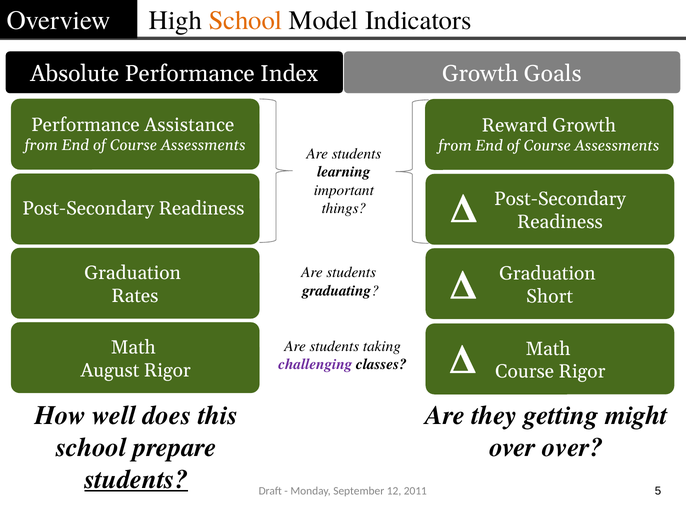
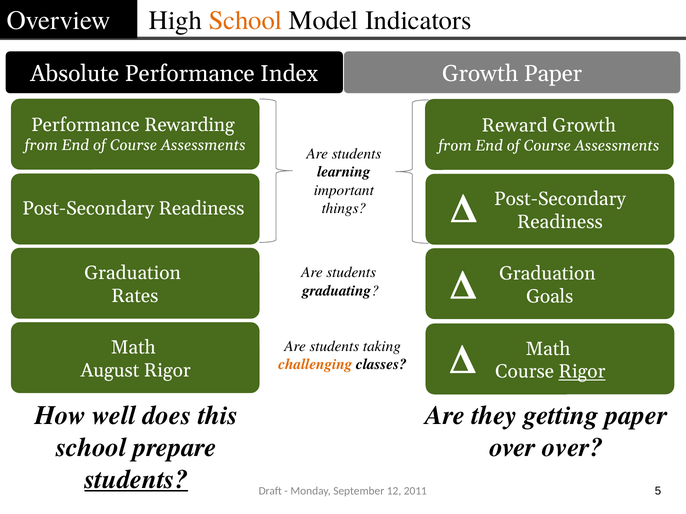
Growth Goals: Goals -> Paper
Assistance: Assistance -> Rewarding
Short: Short -> Goals
challenging colour: purple -> orange
Rigor at (582, 372) underline: none -> present
getting might: might -> paper
